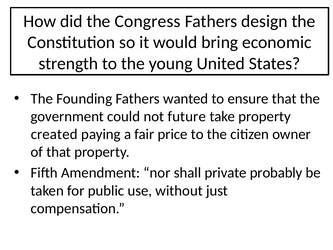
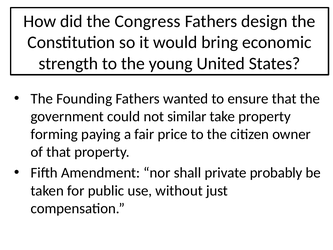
future: future -> similar
created: created -> forming
